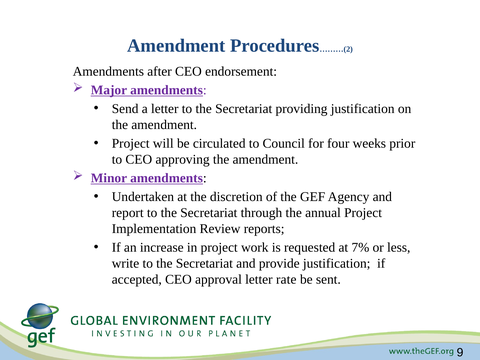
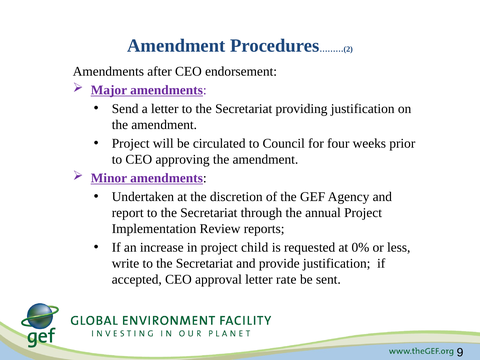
work: work -> child
7%: 7% -> 0%
